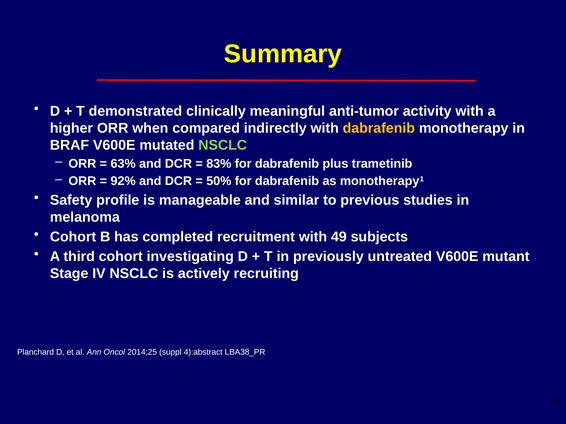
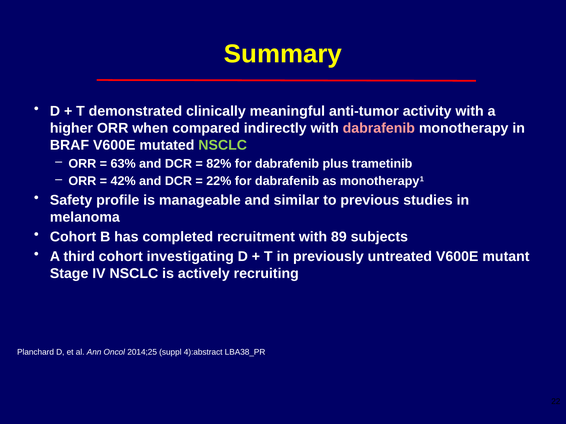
dabrafenib at (379, 128) colour: yellow -> pink
83%: 83% -> 82%
92%: 92% -> 42%
50%: 50% -> 22%
49: 49 -> 89
